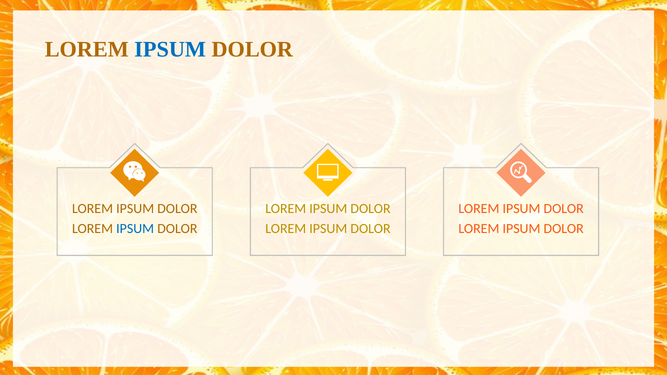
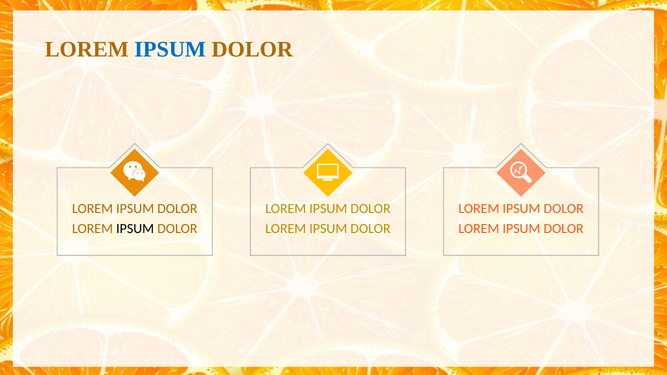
IPSUM at (135, 229) colour: blue -> black
